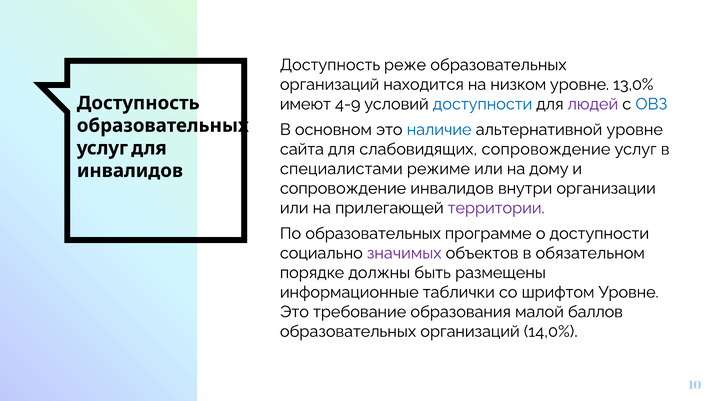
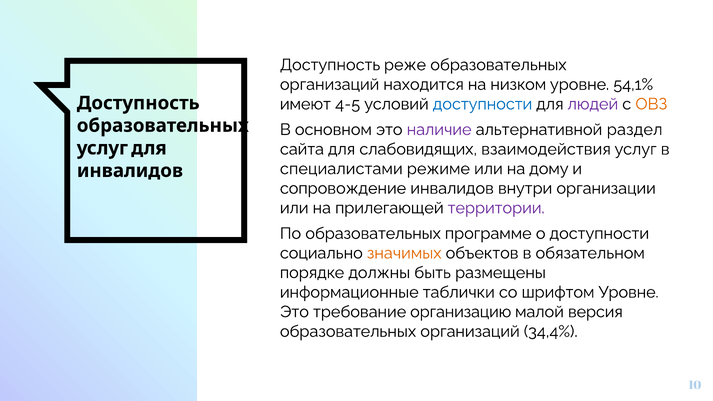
13,0%: 13,0% -> 54,1%
4-9: 4-9 -> 4-5
ОВЗ colour: blue -> orange
наличие colour: blue -> purple
альтернативной уровне: уровне -> раздел
слабовидящих сопровождение: сопровождение -> взаимодействия
значимых colour: purple -> orange
образования: образования -> организацию
баллов: баллов -> версия
14,0%: 14,0% -> 34,4%
